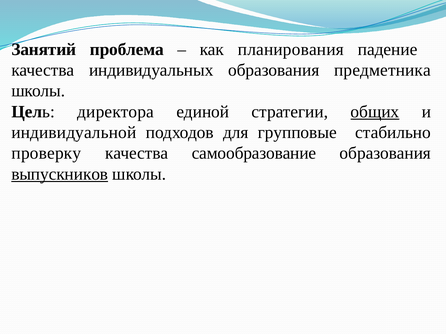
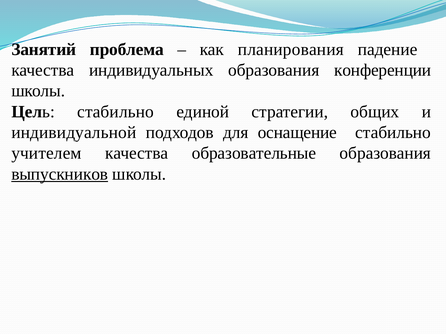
предметника: предметника -> конференции
Цель директора: директора -> стабильно
общих underline: present -> none
групповые: групповые -> оснащение
проверку: проверку -> учителем
самообразование: самообразование -> образовательные
